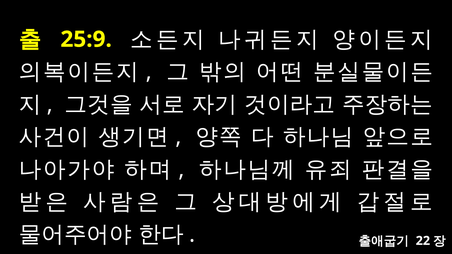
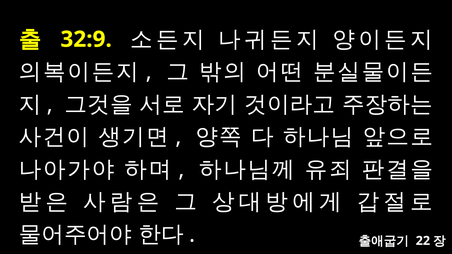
25:9: 25:9 -> 32:9
